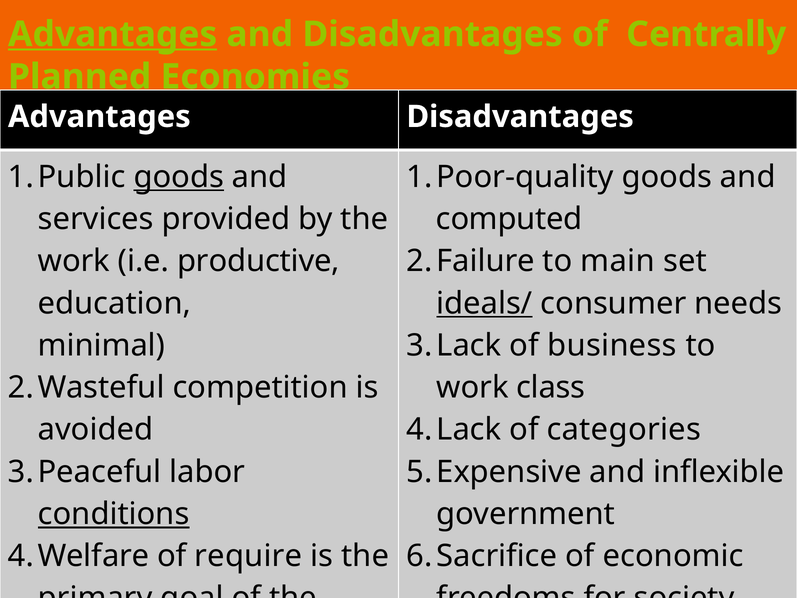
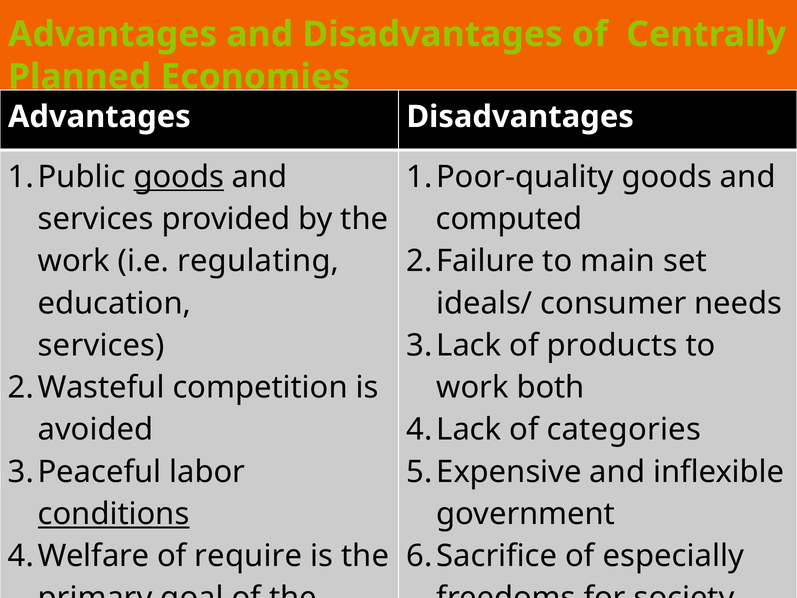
Advantages at (113, 34) underline: present -> none
productive: productive -> regulating
ideals/ underline: present -> none
minimal at (101, 345): minimal -> services
business: business -> products
class: class -> both
economic: economic -> especially
